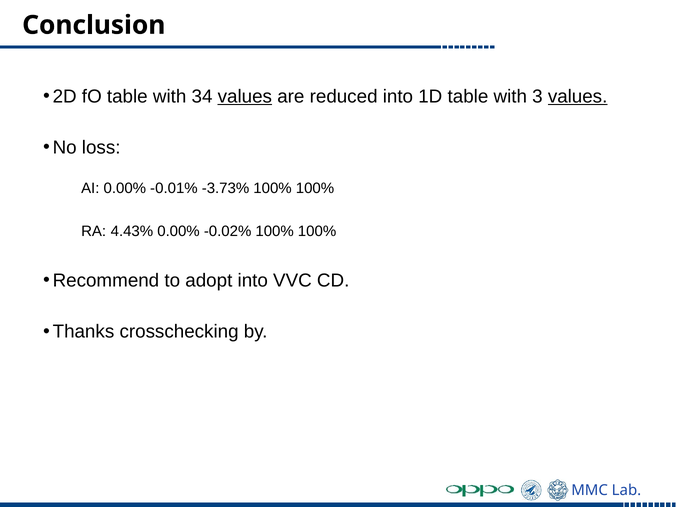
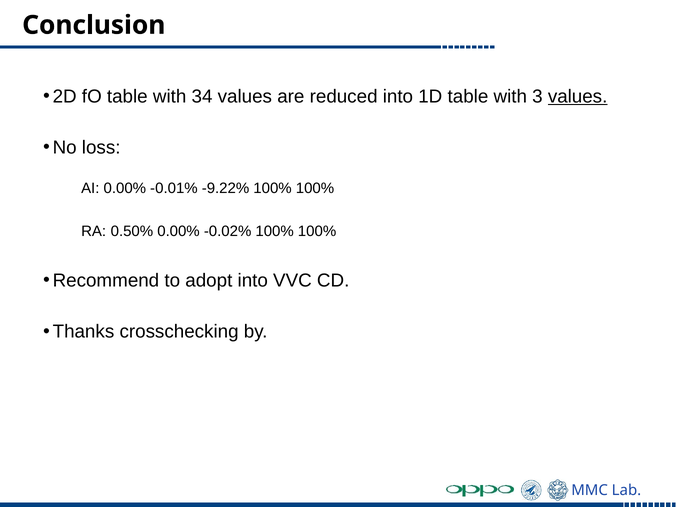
values at (245, 96) underline: present -> none
-3.73%: -3.73% -> -9.22%
4.43%: 4.43% -> 0.50%
